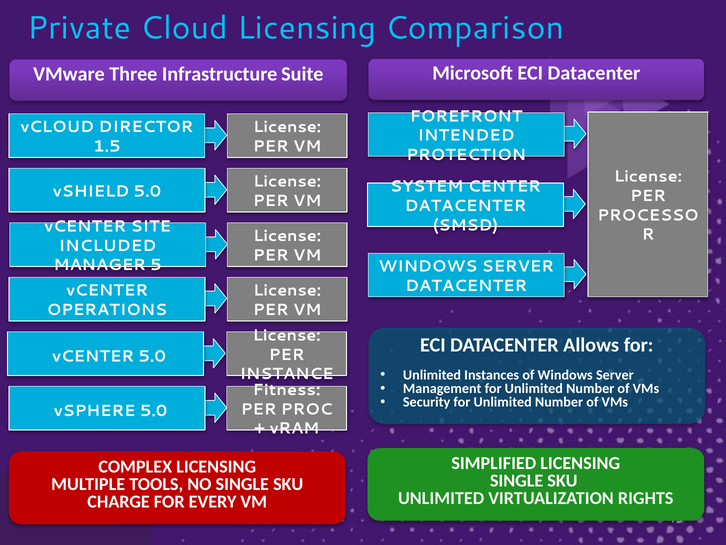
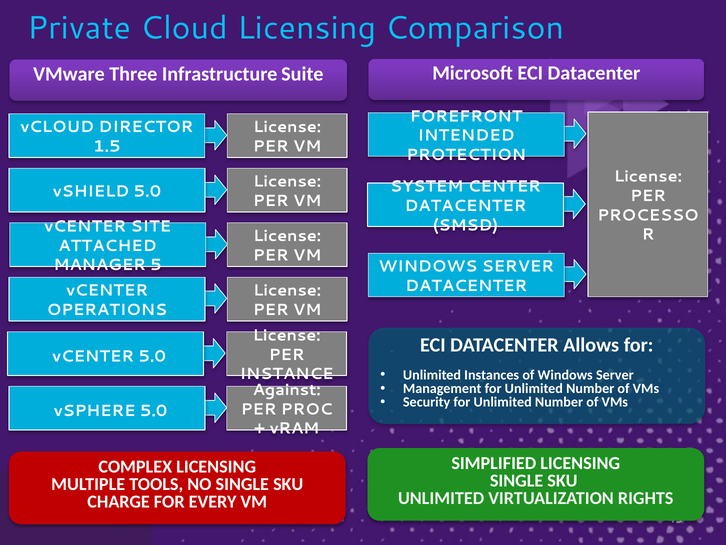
INCLUDED: INCLUDED -> ATTACHED
Fitness: Fitness -> Against
